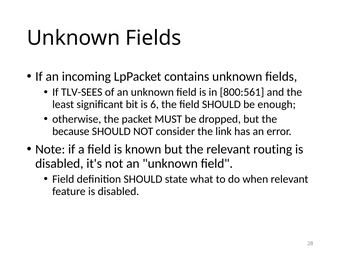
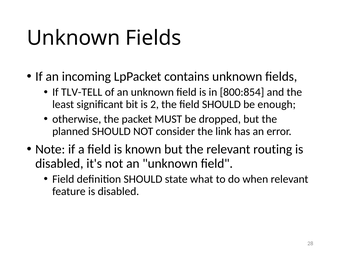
TLV-SEES: TLV-SEES -> TLV-TELL
800:561: 800:561 -> 800:854
6: 6 -> 2
because: because -> planned
